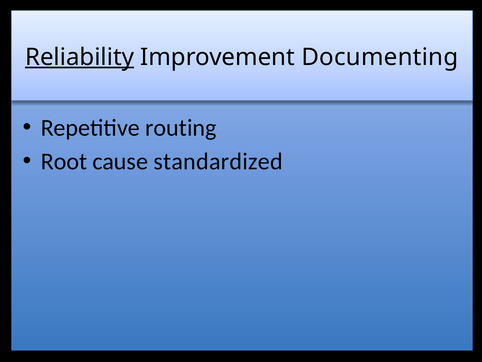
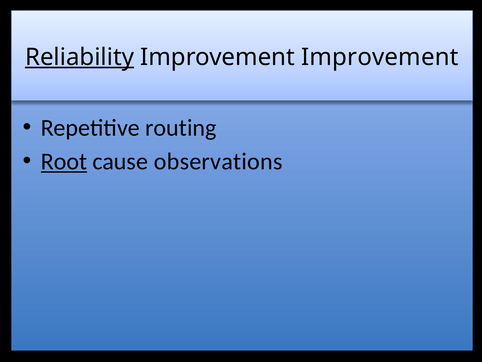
Improvement Documenting: Documenting -> Improvement
Root underline: none -> present
standardized: standardized -> observations
